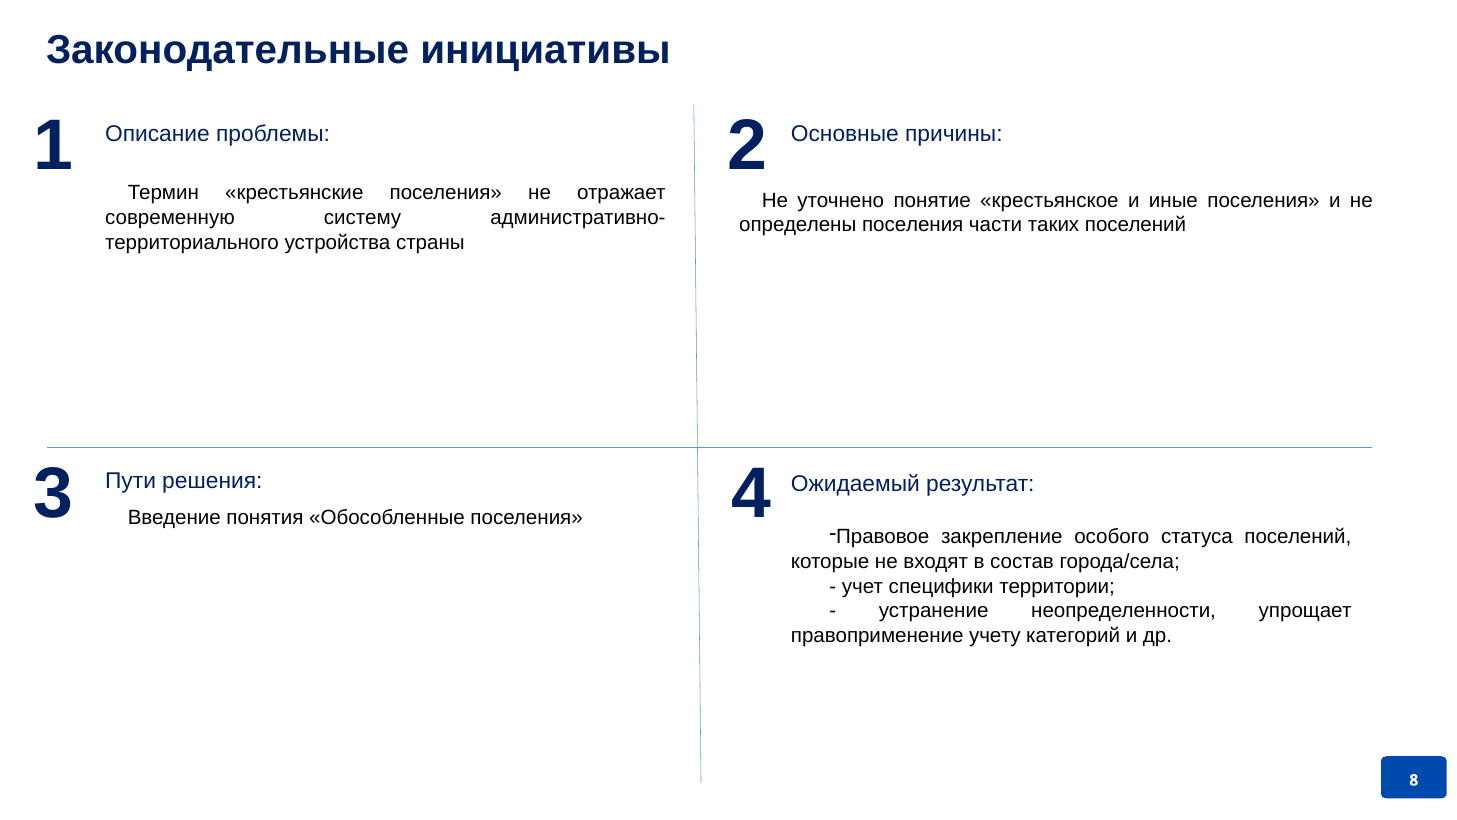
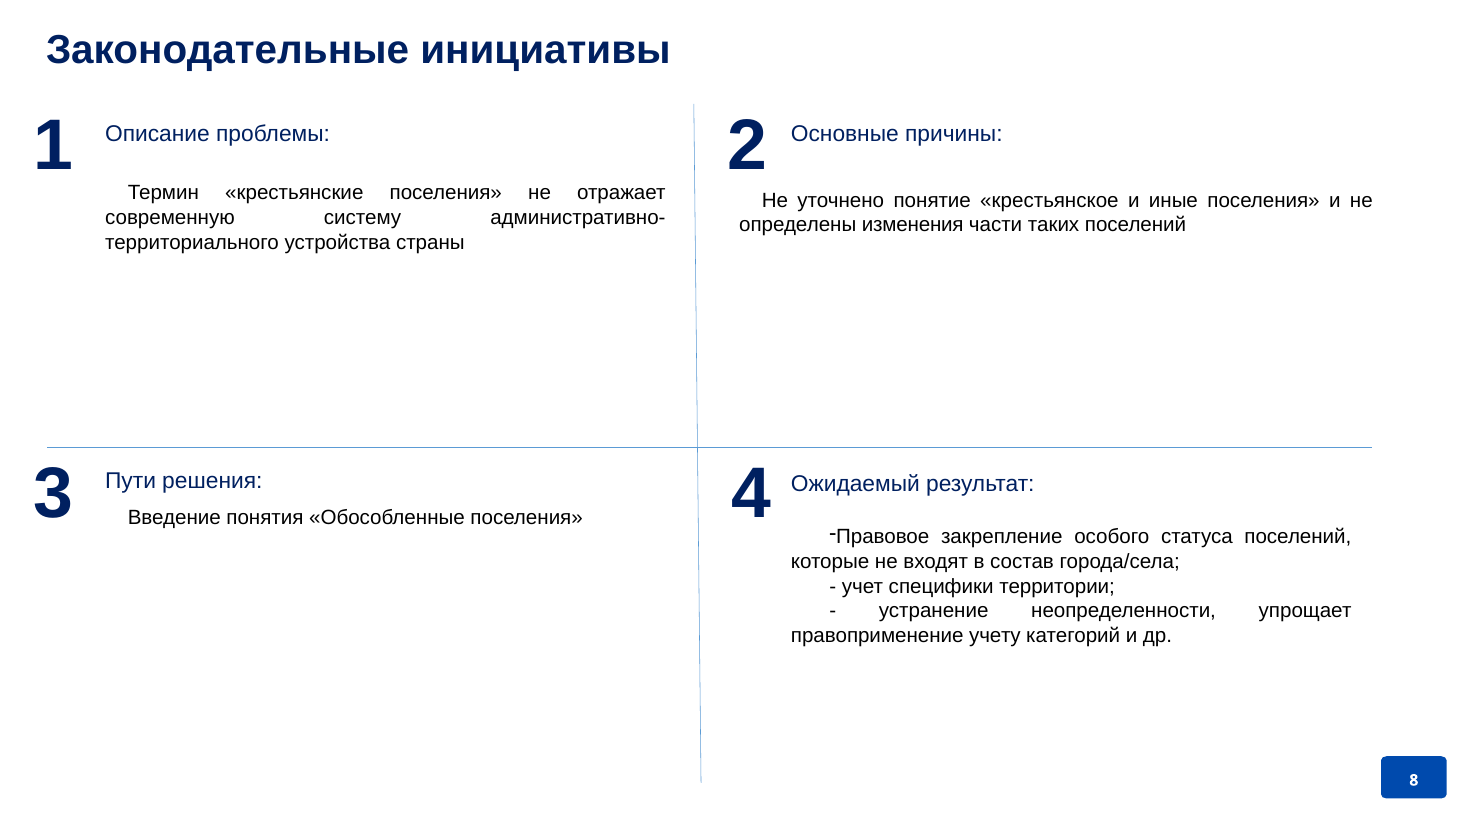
определены поселения: поселения -> изменения
